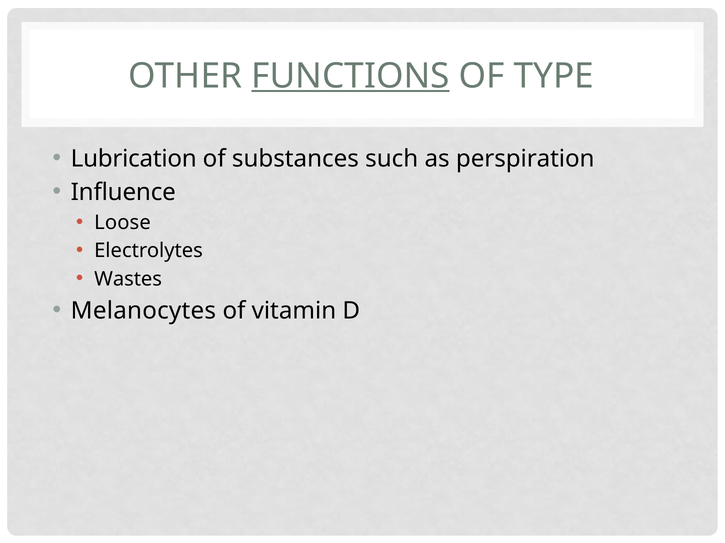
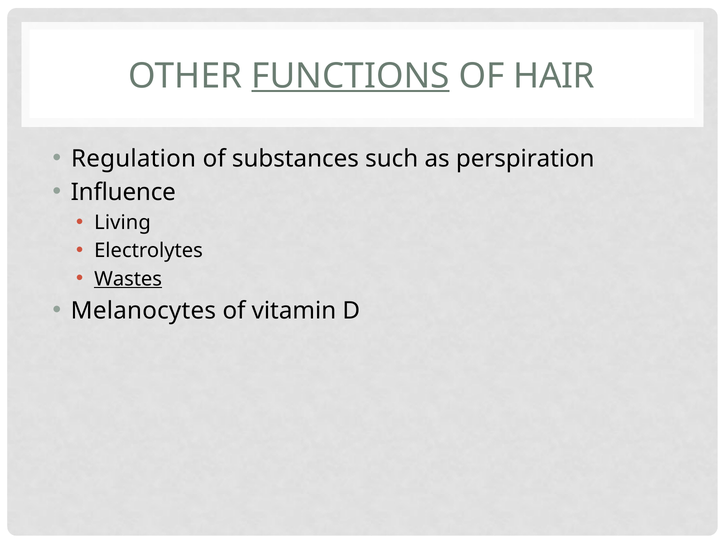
TYPE: TYPE -> HAIR
Lubrication: Lubrication -> Regulation
Loose: Loose -> Living
Wastes underline: none -> present
